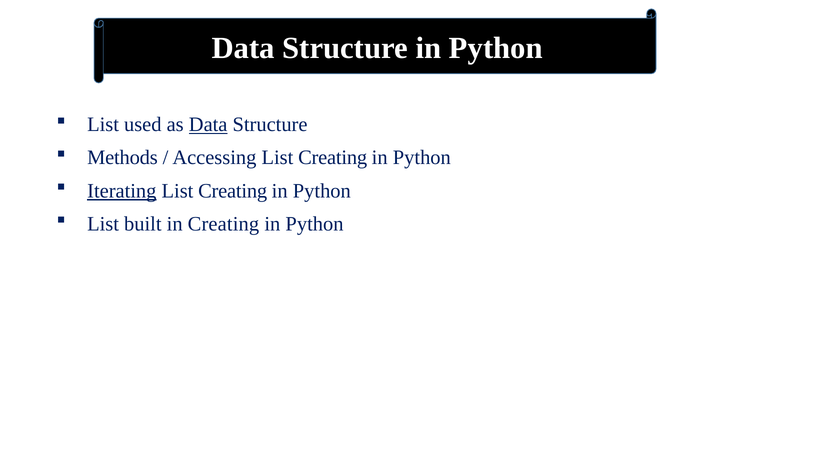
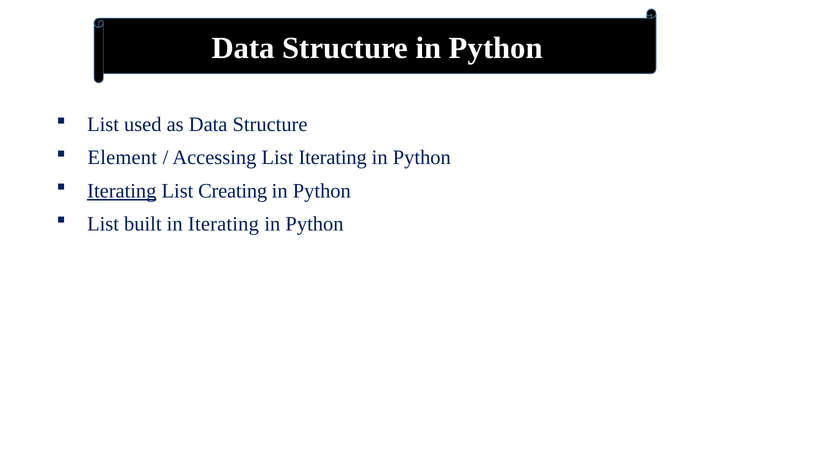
Data at (208, 125) underline: present -> none
Methods: Methods -> Element
Accessing List Creating: Creating -> Iterating
in Creating: Creating -> Iterating
